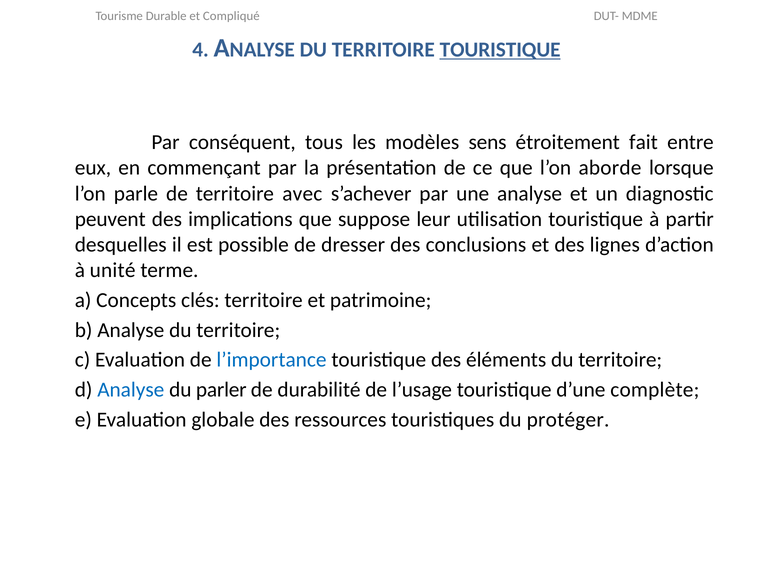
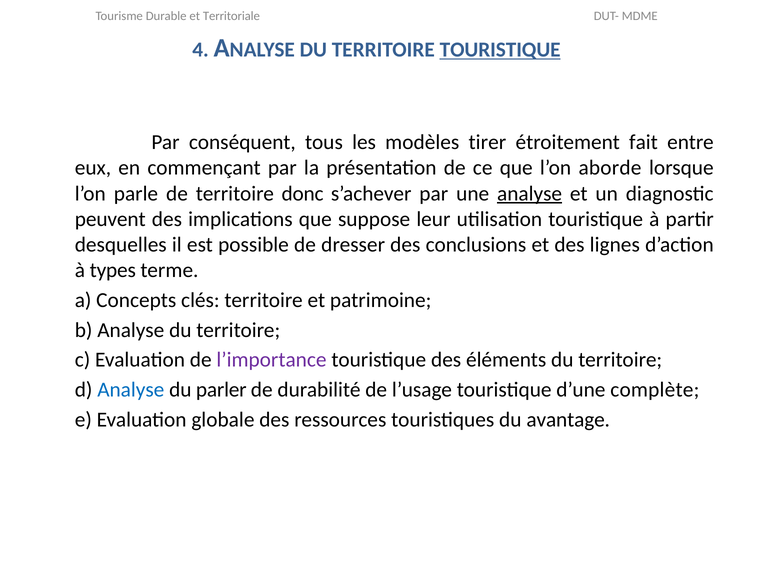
Compliqué: Compliqué -> Territoriale
sens: sens -> tirer
avec: avec -> donc
analyse at (530, 194) underline: none -> present
unité: unité -> types
l’importance colour: blue -> purple
protéger: protéger -> avantage
